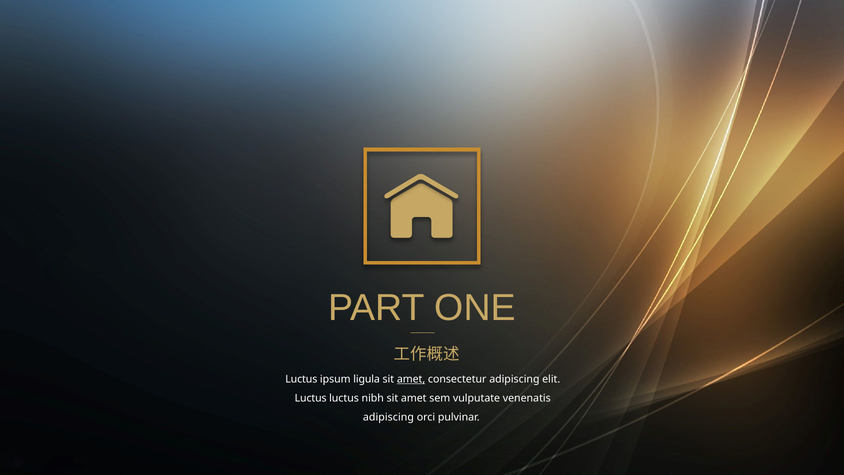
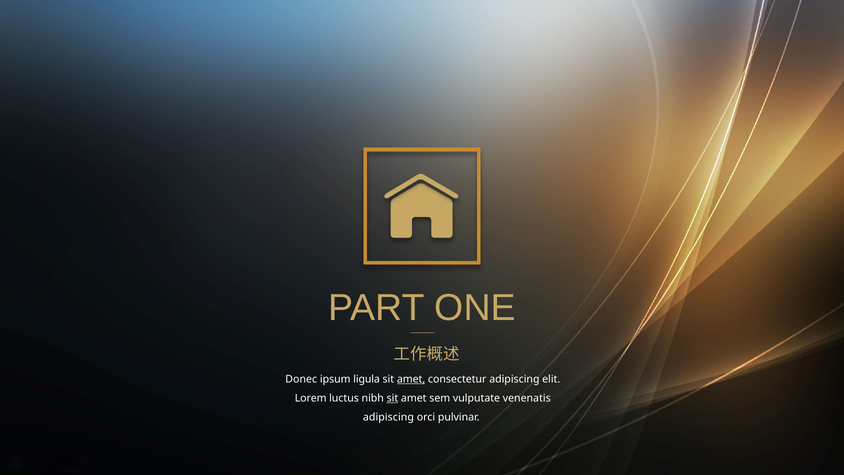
Luctus at (301, 379): Luctus -> Donec
Luctus at (311, 398): Luctus -> Lorem
sit at (392, 398) underline: none -> present
